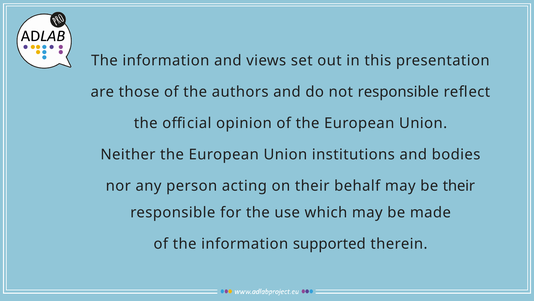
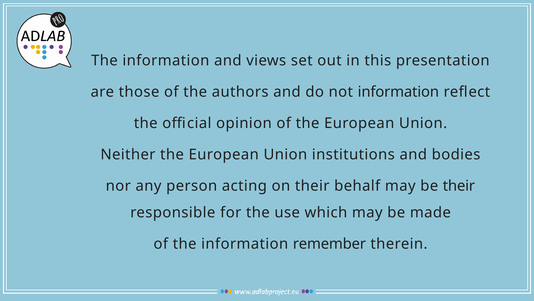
not responsible: responsible -> information
supported: supported -> remember
